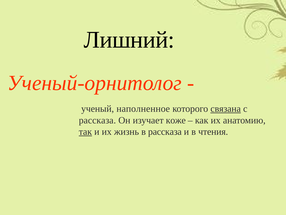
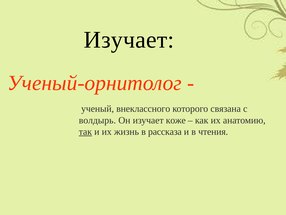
Лишний at (129, 40): Лишний -> Изучает
наполненное: наполненное -> внеклассного
связана underline: present -> none
рассказа at (97, 120): рассказа -> волдырь
